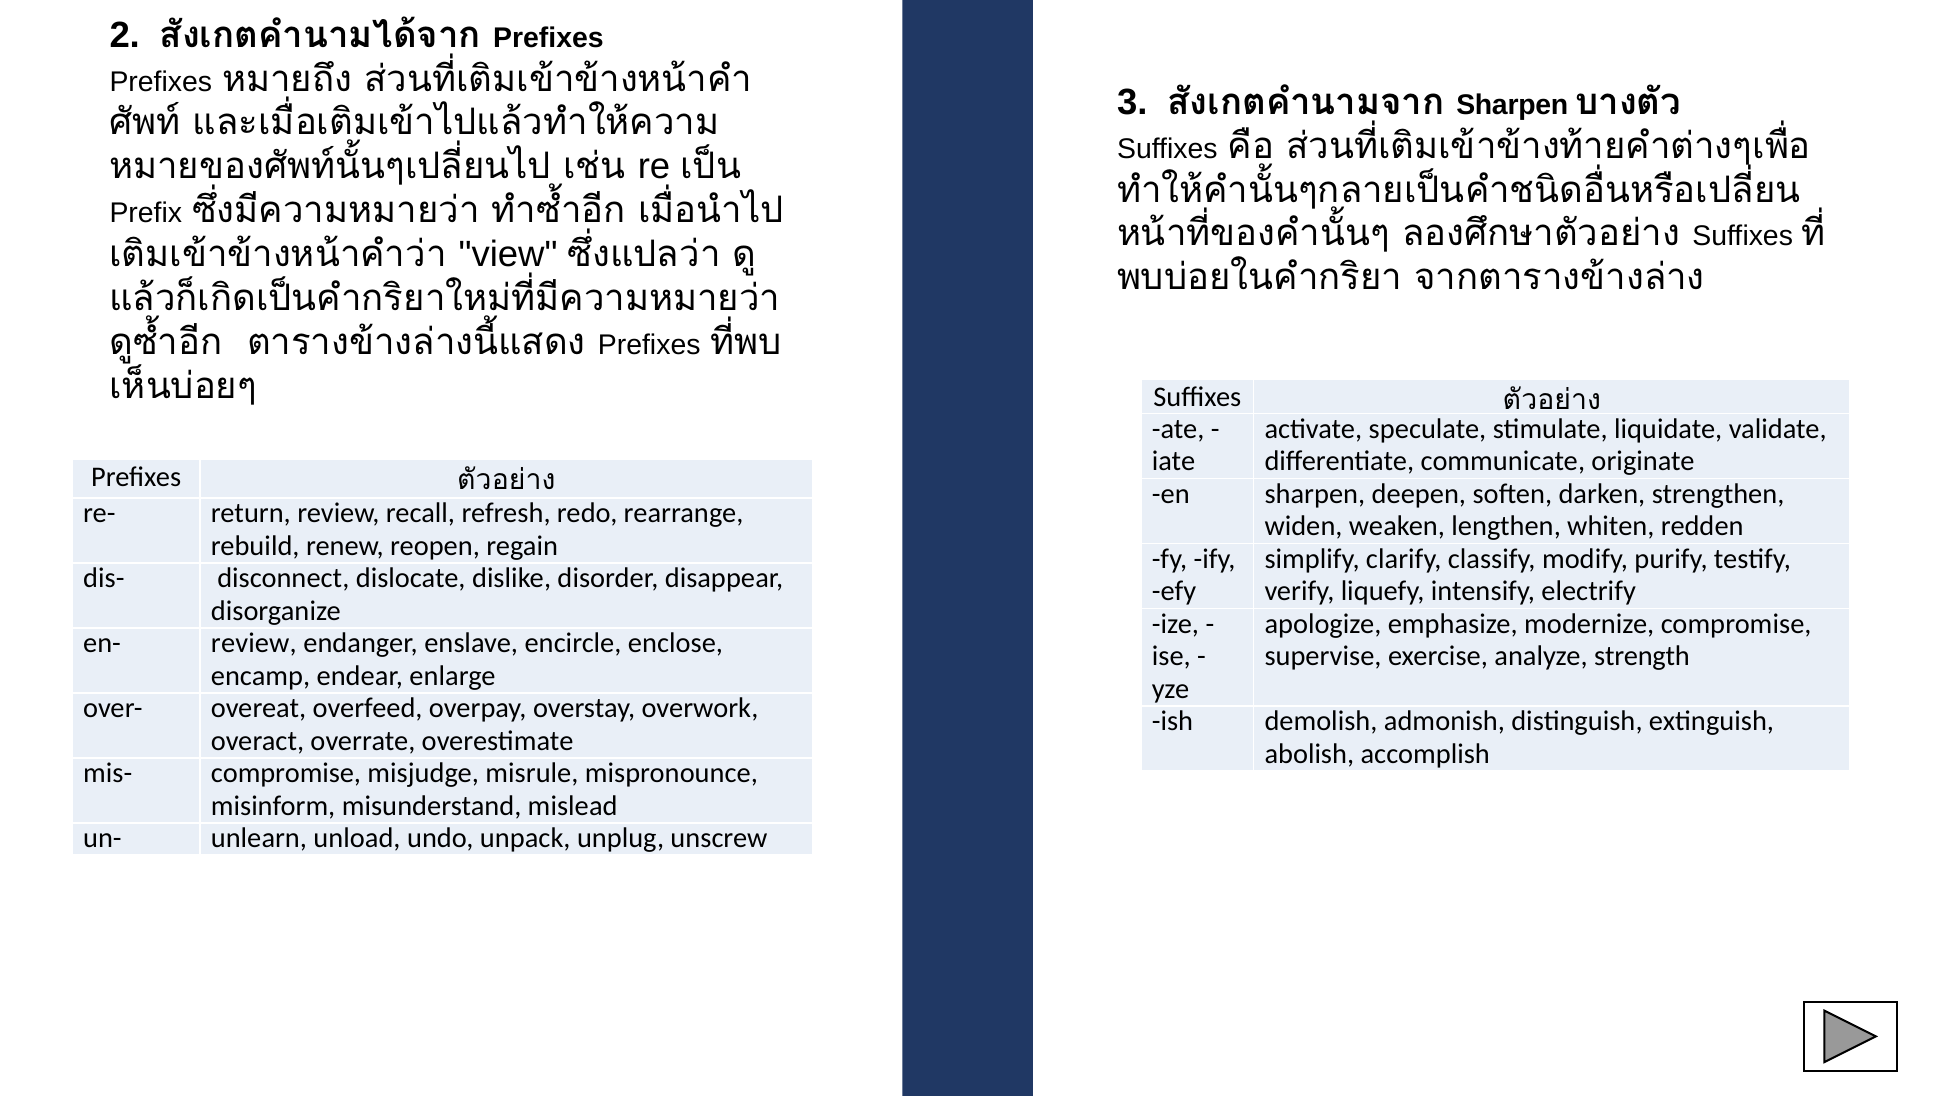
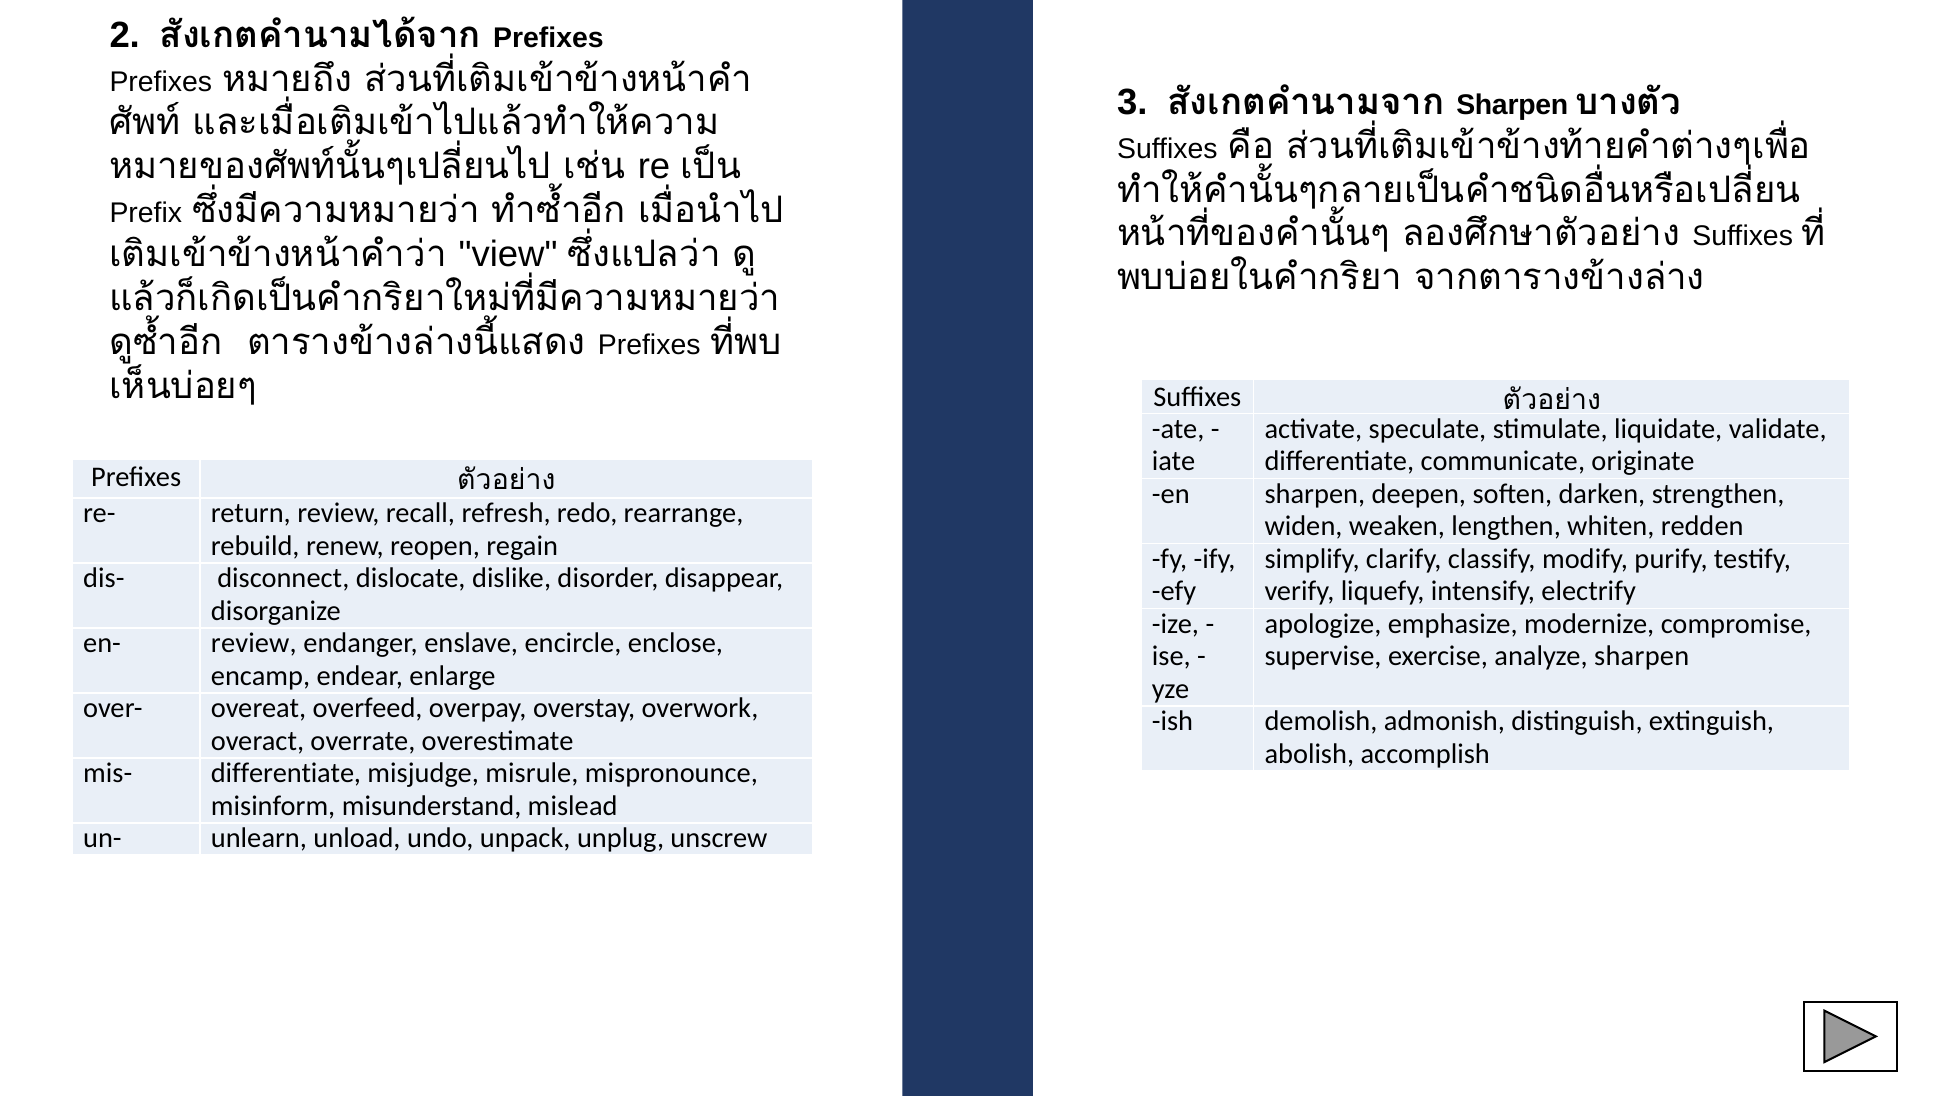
analyze strength: strength -> sharpen
mis- compromise: compromise -> differentiate
